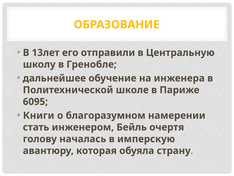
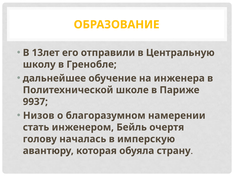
6095: 6095 -> 9937
Книги: Книги -> Низов
